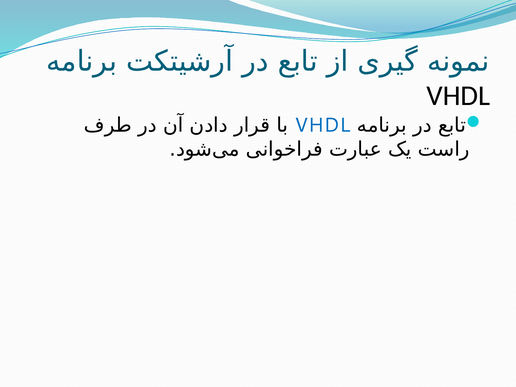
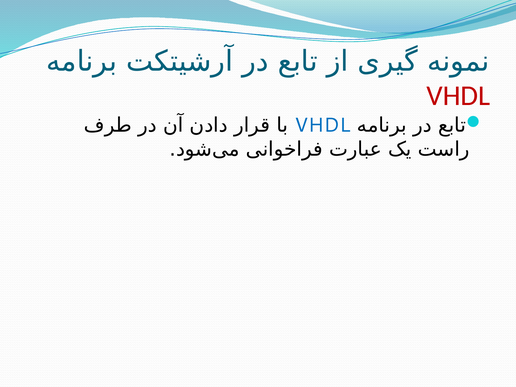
VHDL at (458, 96) colour: black -> red
